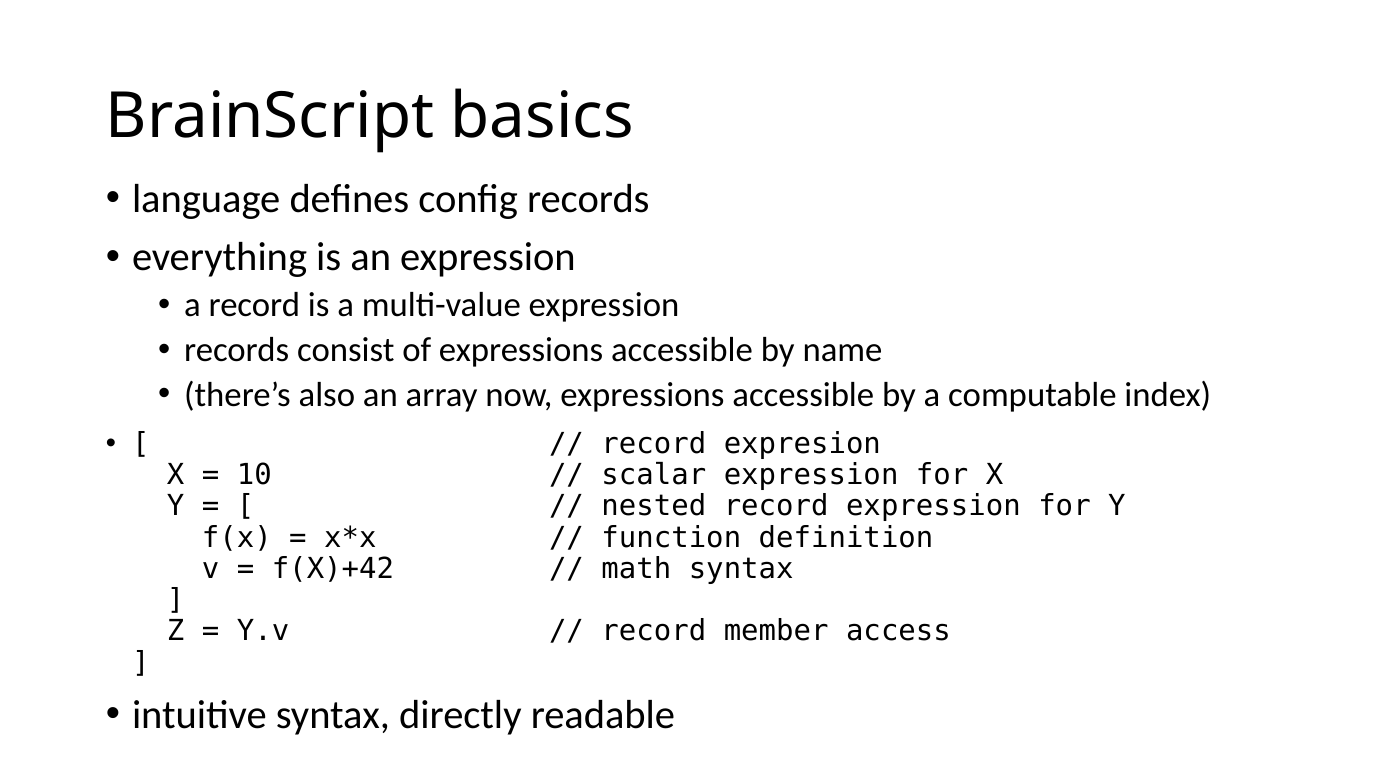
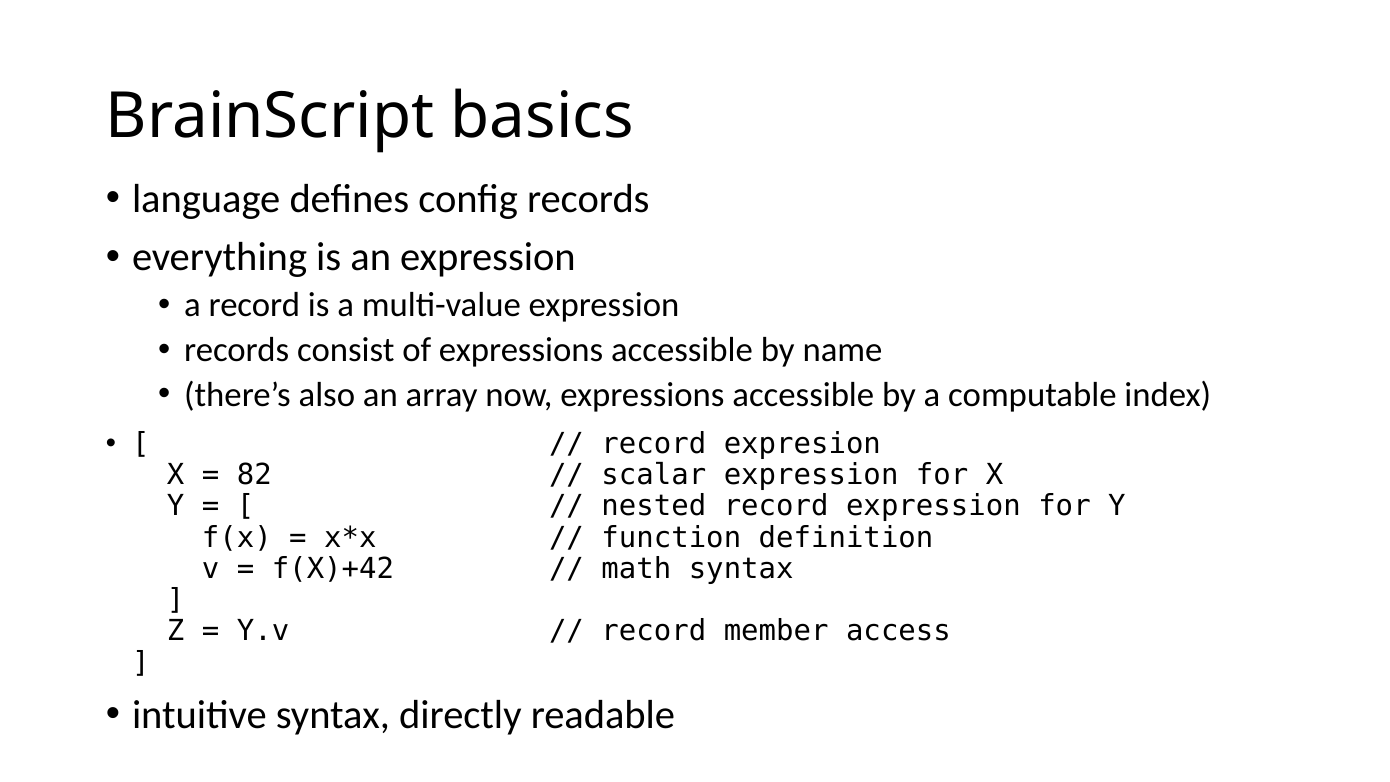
10: 10 -> 82
